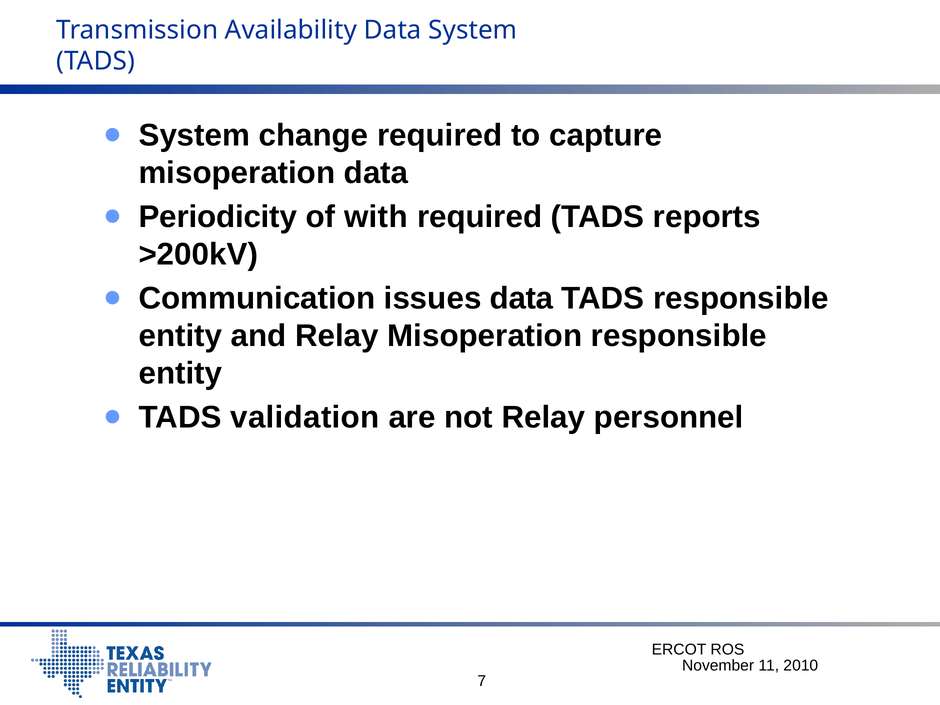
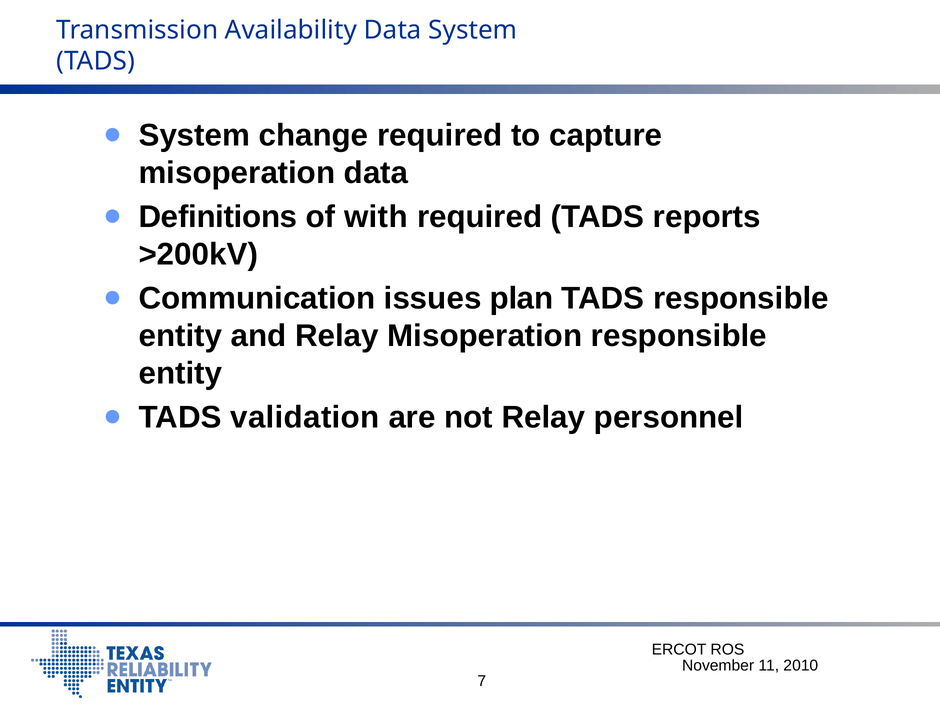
Periodicity: Periodicity -> Definitions
issues data: data -> plan
